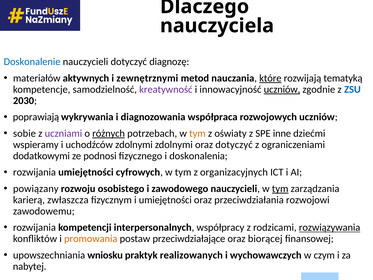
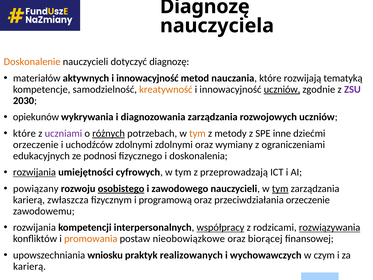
Dlaczego at (205, 7): Dlaczego -> Diagnozę
Doskonalenie colour: blue -> orange
aktywnych i zewnętrznymi: zewnętrznymi -> innowacyjność
które at (270, 78) underline: present -> none
kreatywność colour: purple -> orange
ZSU colour: blue -> purple
poprawiają: poprawiają -> opiekunów
diagnozowania współpraca: współpraca -> zarządzania
sobie at (24, 133): sobie -> które
oświaty: oświaty -> metody
wspieramy at (36, 145): wspieramy -> orzeczenie
oraz dotyczyć: dotyczyć -> wymiany
dodatkowymi: dodatkowymi -> edukacyjnych
rozwijania at (34, 172) underline: none -> present
organizacyjnych: organizacyjnych -> przeprowadzają
osobistego underline: none -> present
i umiejętności: umiejętności -> programową
przeciwdziałania rozwojowi: rozwojowi -> orzeczenie
współpracy underline: none -> present
przeciwdziałające: przeciwdziałające -> nieobowiązkowe
nabytej at (30, 266): nabytej -> karierą
